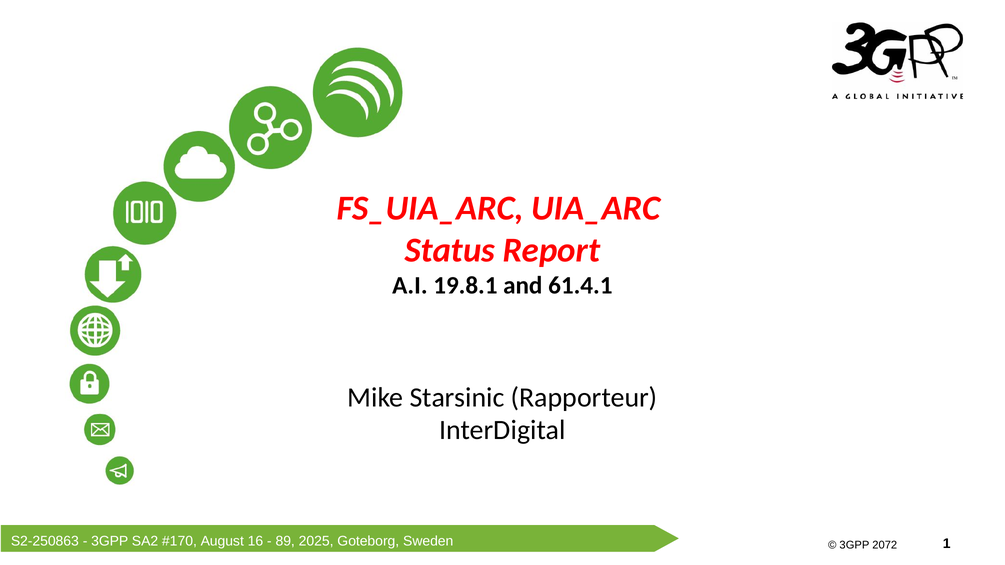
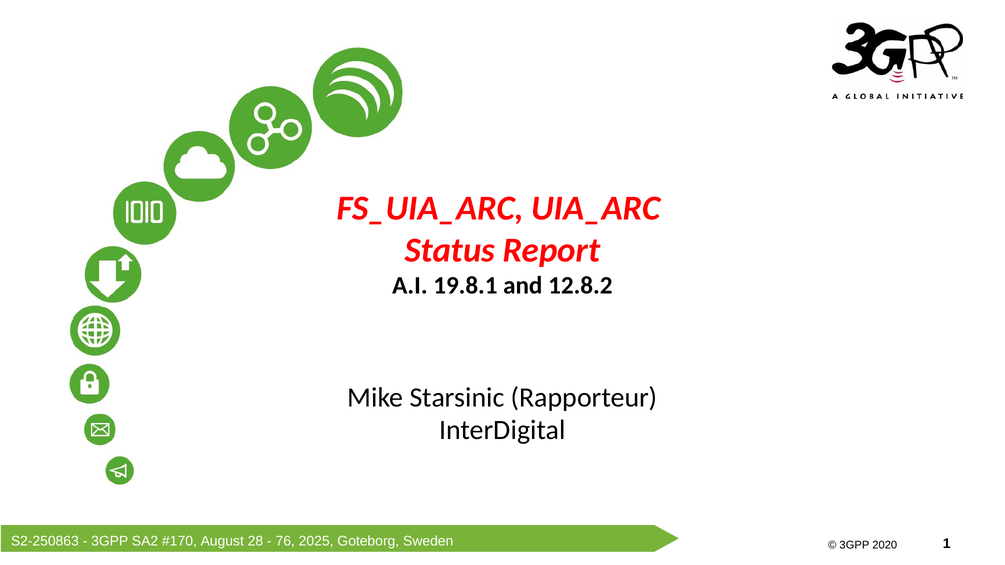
61.4.1: 61.4.1 -> 12.8.2
16: 16 -> 28
89: 89 -> 76
2072: 2072 -> 2020
